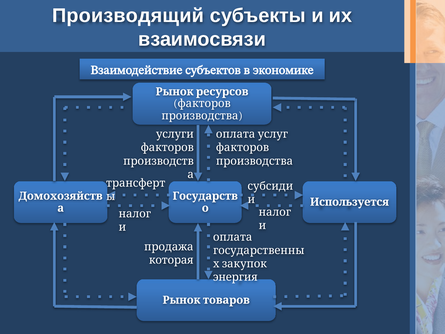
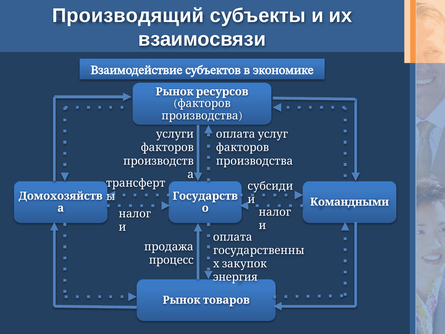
Используется: Используется -> Командными
которая: которая -> процесс
